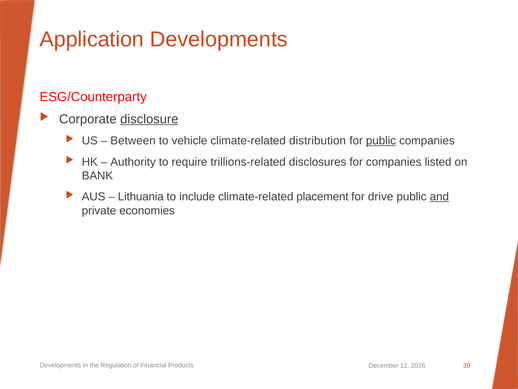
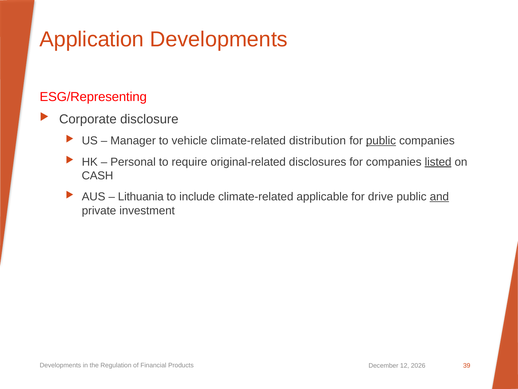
ESG/Counterparty: ESG/Counterparty -> ESG/Representing
disclosure underline: present -> none
Between: Between -> Manager
Authority: Authority -> Personal
trillions-related: trillions-related -> original-related
listed underline: none -> present
BANK: BANK -> CASH
placement: placement -> applicable
economies: economies -> investment
